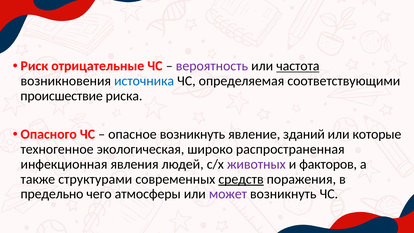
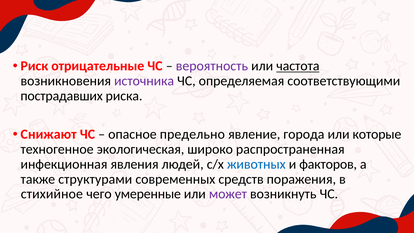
источника colour: blue -> purple
происшествие: происшествие -> пострадавших
Опасного: Опасного -> Снижают
опасное возникнуть: возникнуть -> предельно
зданий: зданий -> города
животных colour: purple -> blue
средств underline: present -> none
предельно: предельно -> стихийное
атмосферы: атмосферы -> умеренные
